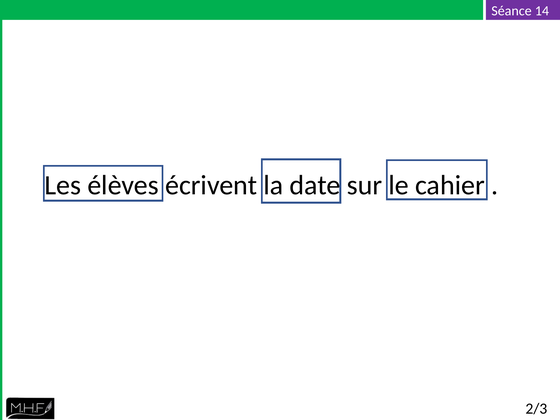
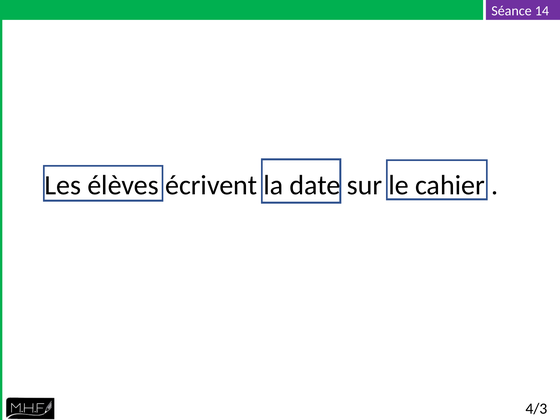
2/3: 2/3 -> 4/3
